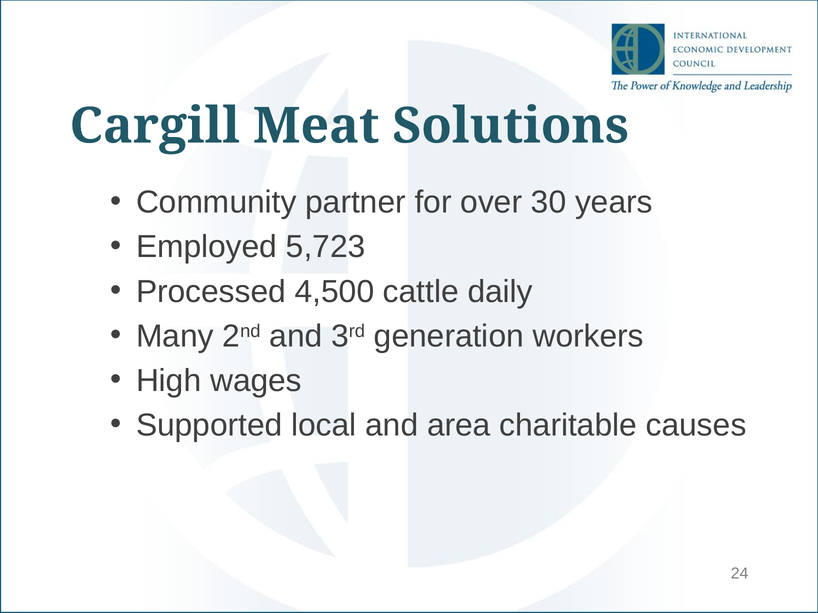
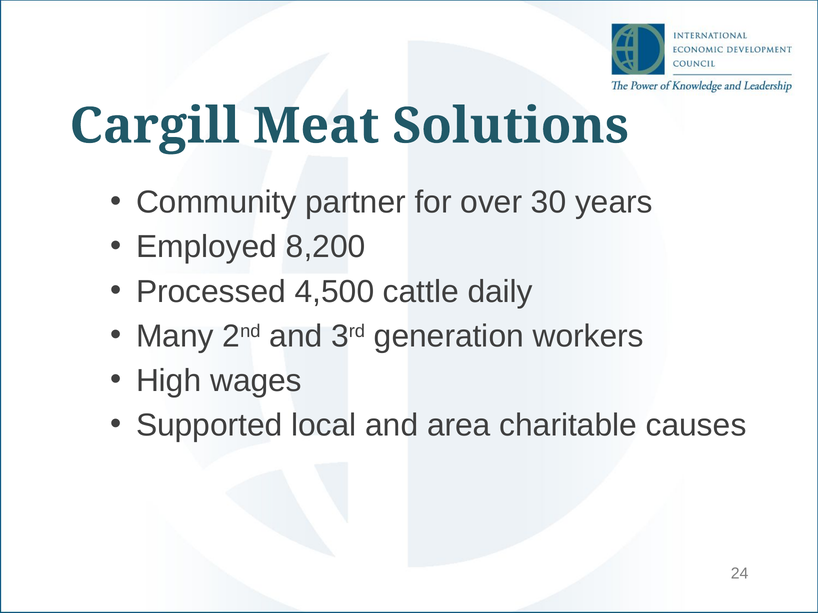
5,723: 5,723 -> 8,200
